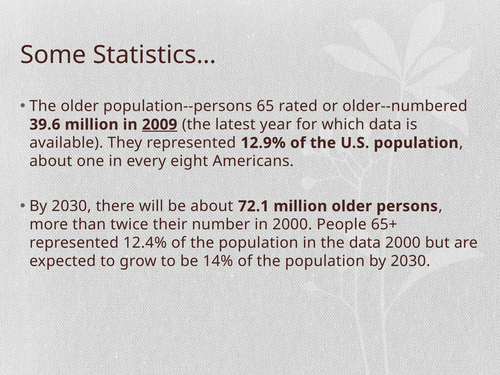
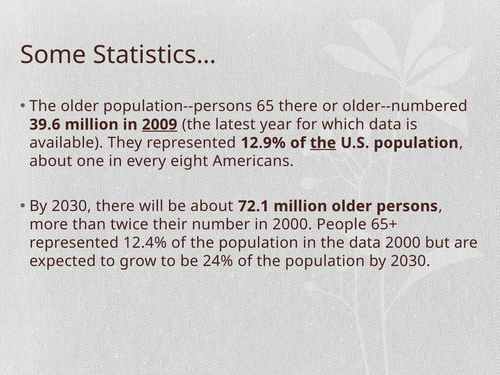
65 rated: rated -> there
the at (323, 143) underline: none -> present
14%: 14% -> 24%
